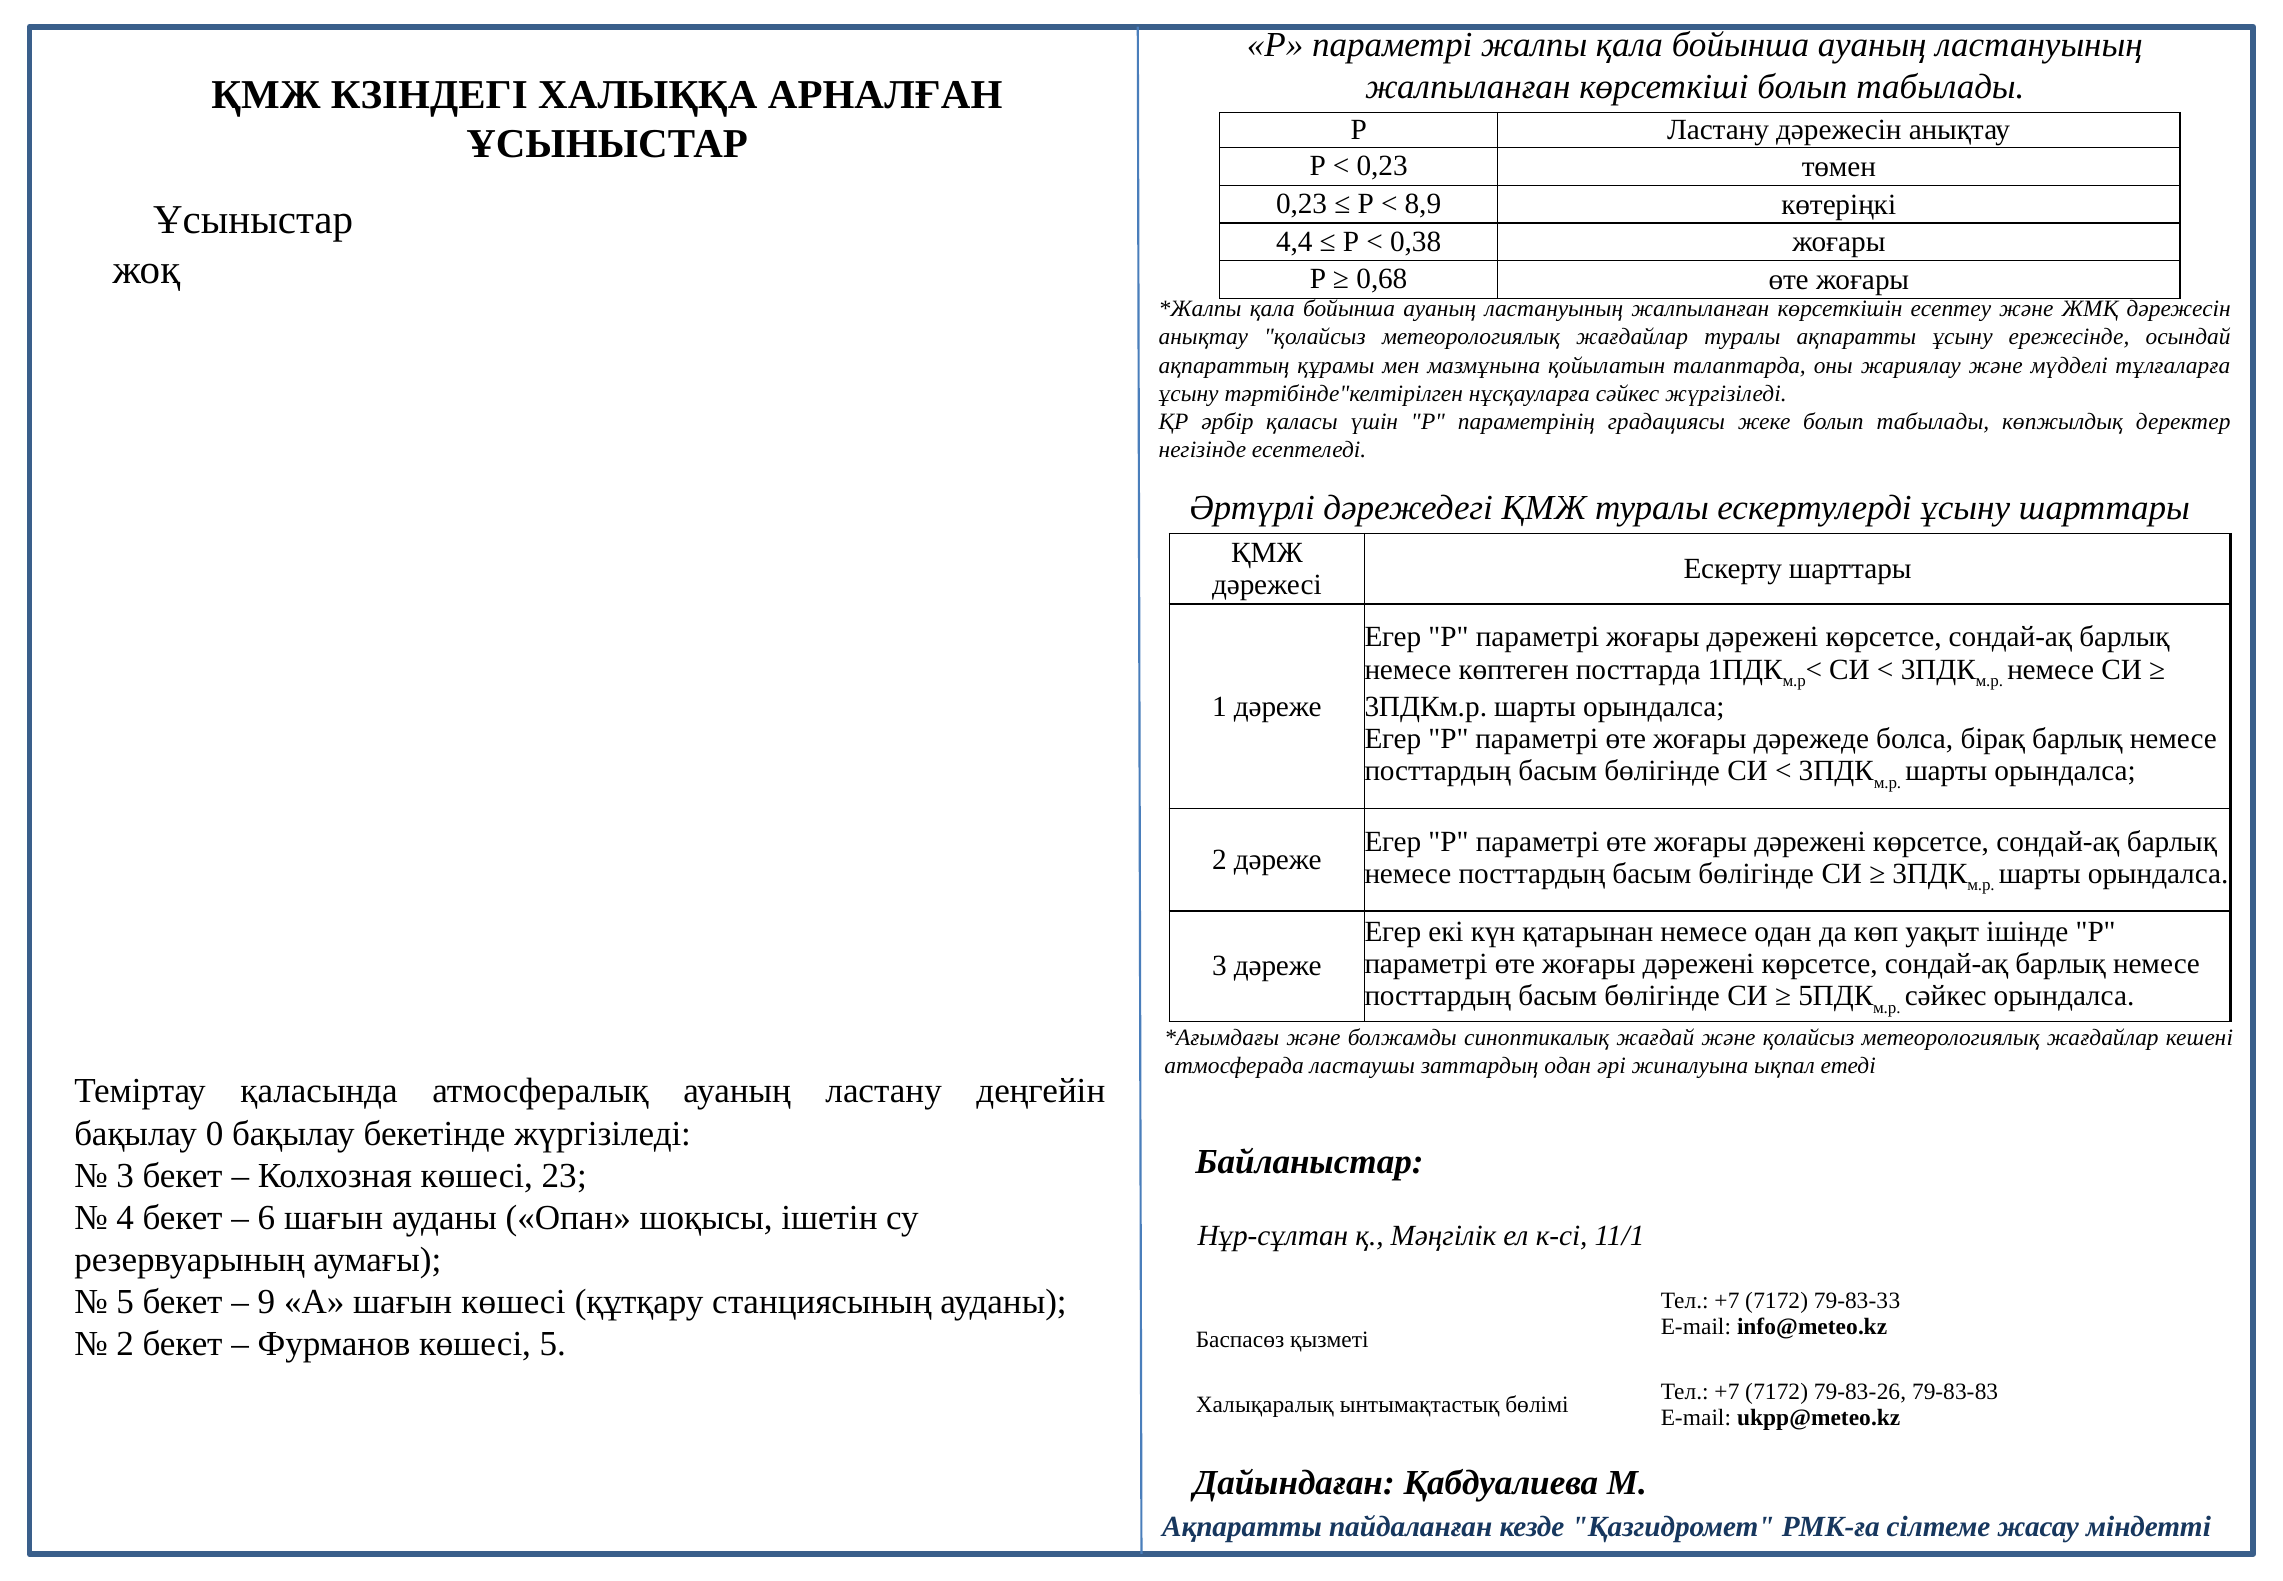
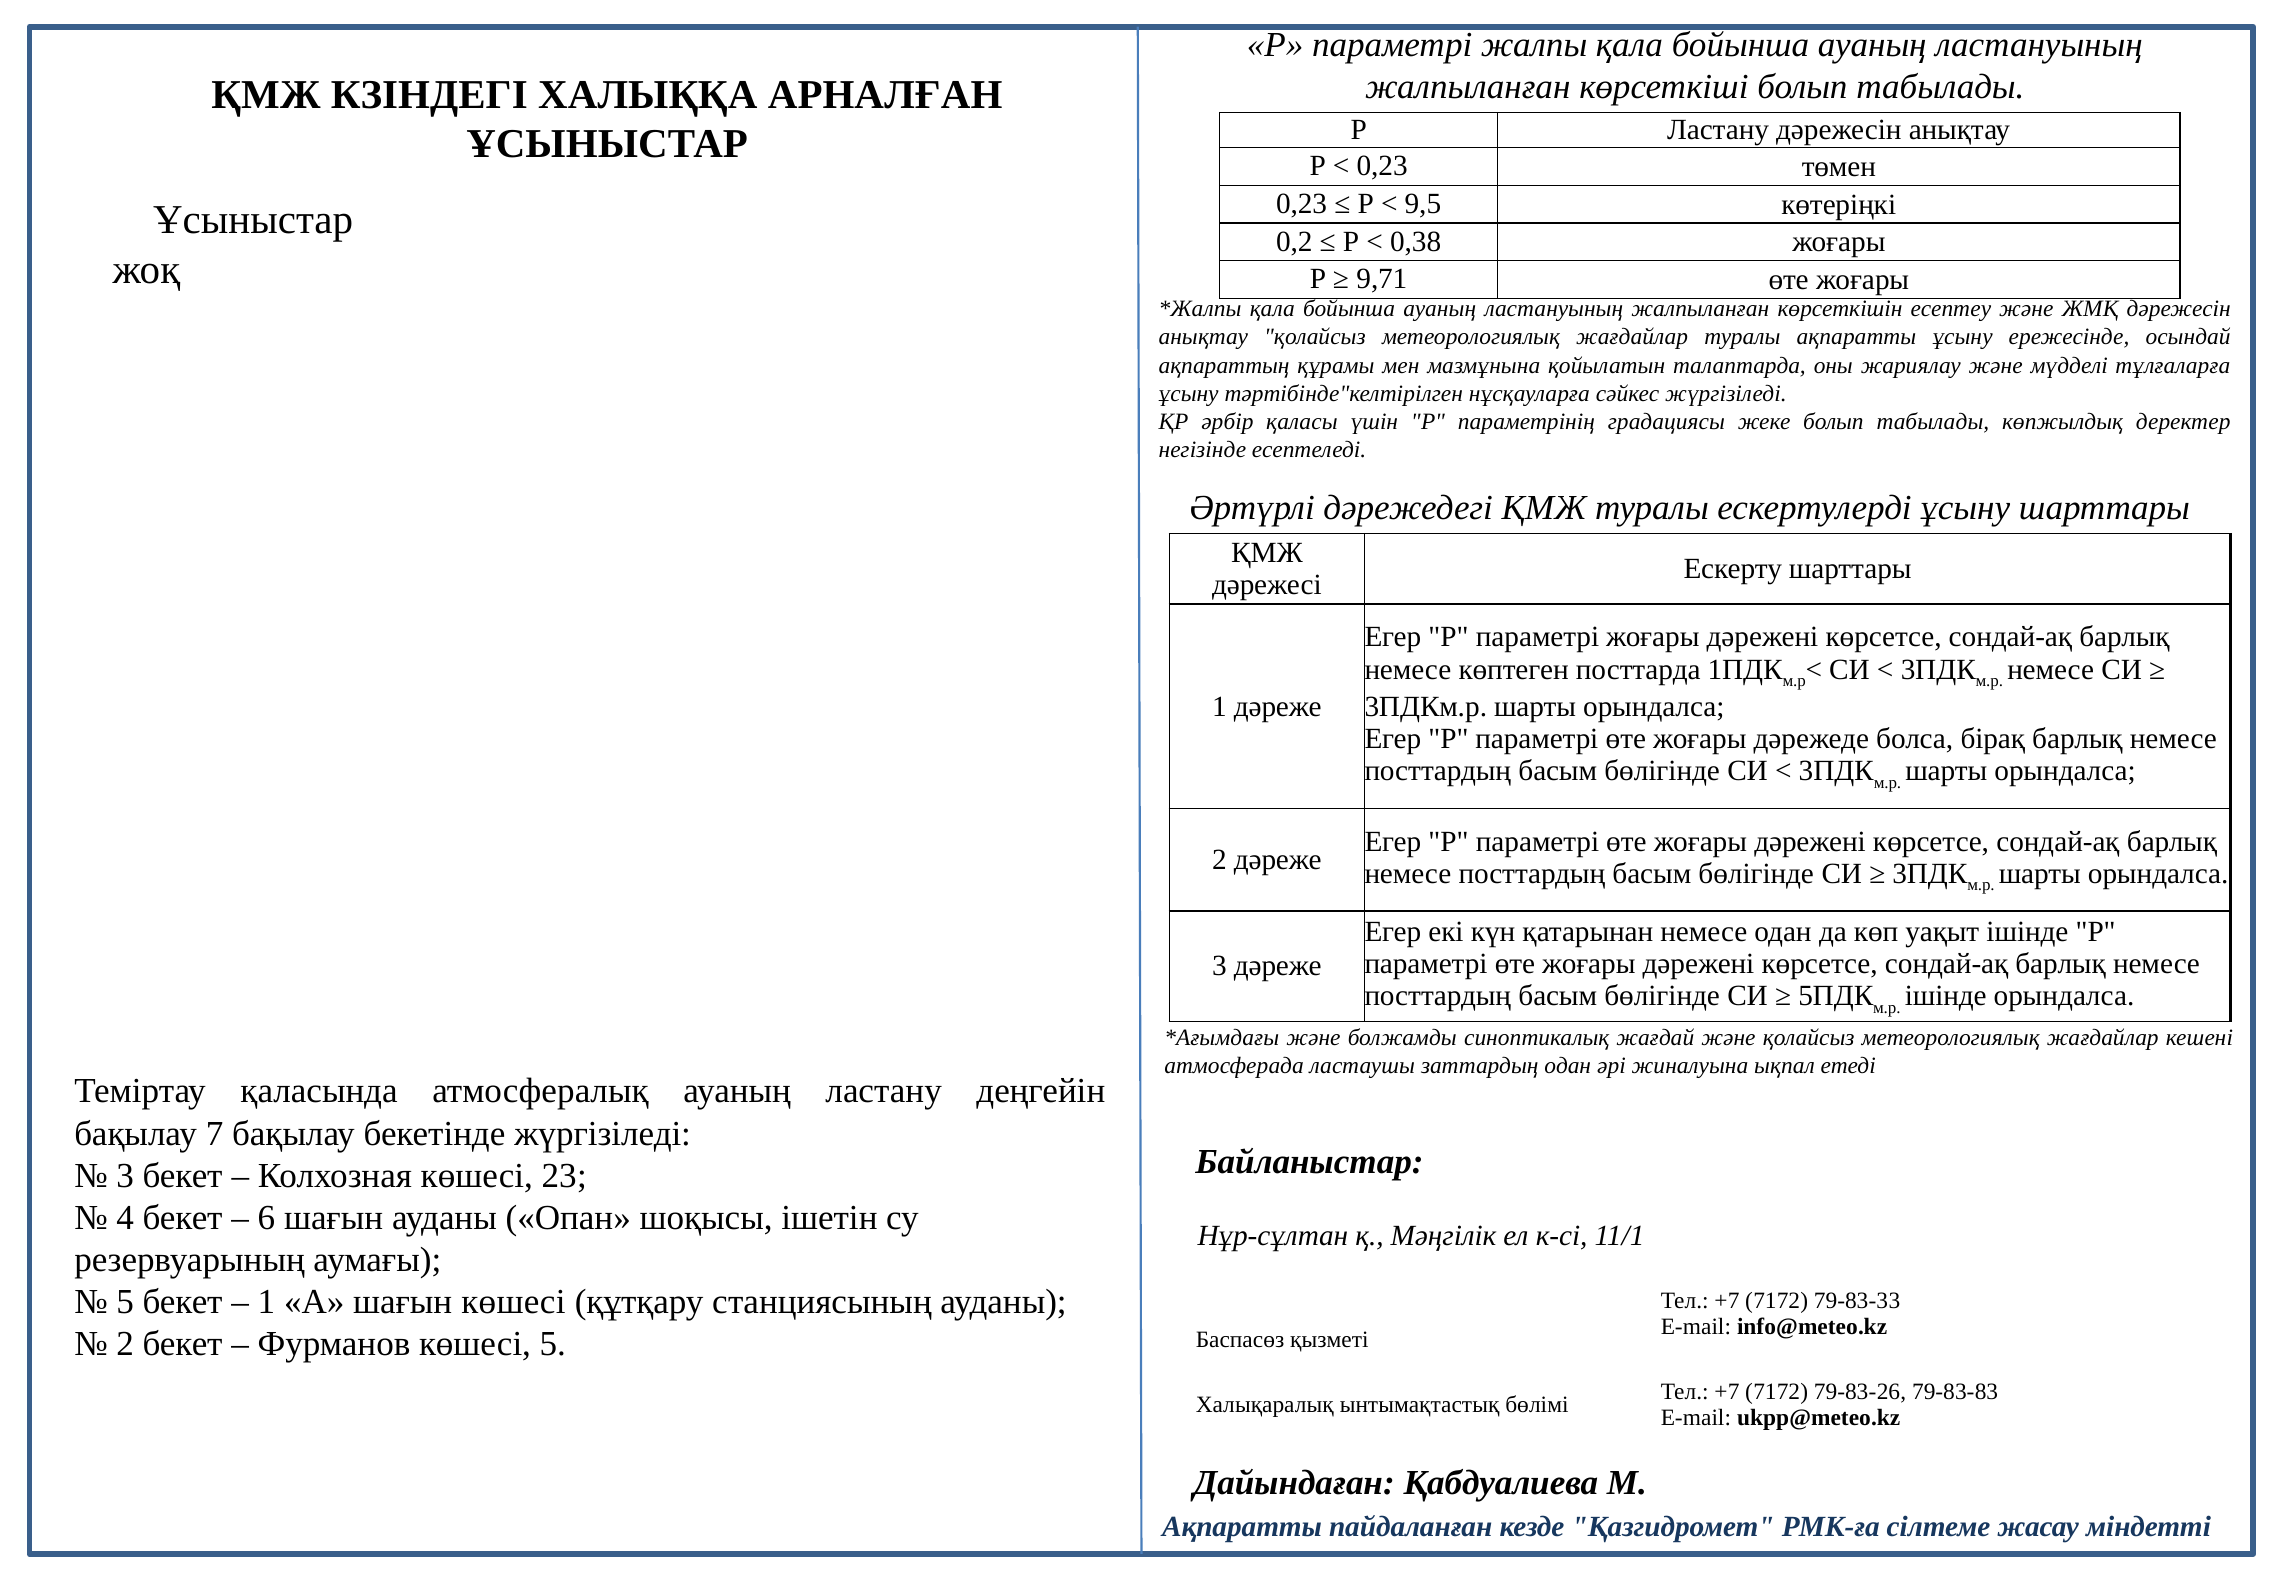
8,9: 8,9 -> 9,5
4,4: 4,4 -> 0,2
0,68: 0,68 -> 9,71
сәйкес at (1946, 996): сәйкес -> ішінде
0: 0 -> 7
9 at (266, 1302): 9 -> 1
